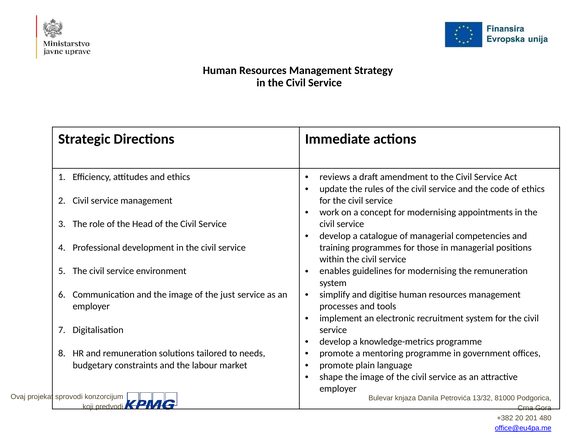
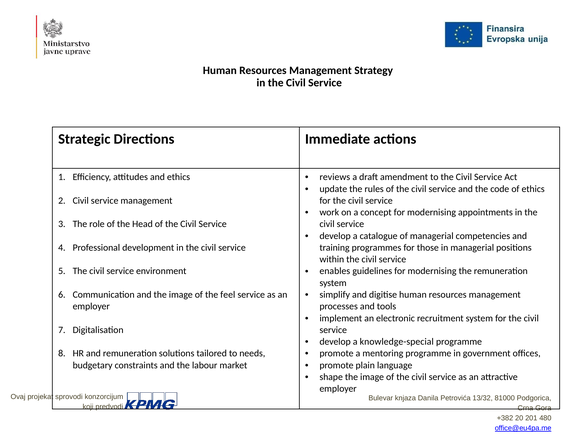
just: just -> feel
knowledge-metrics: knowledge-metrics -> knowledge-special
